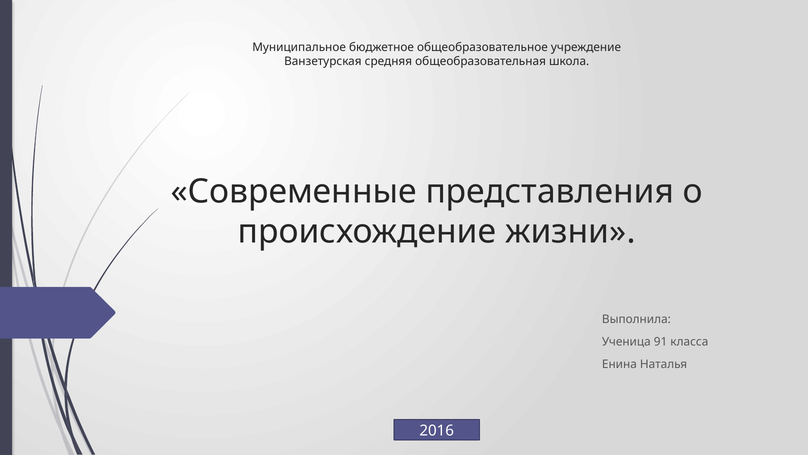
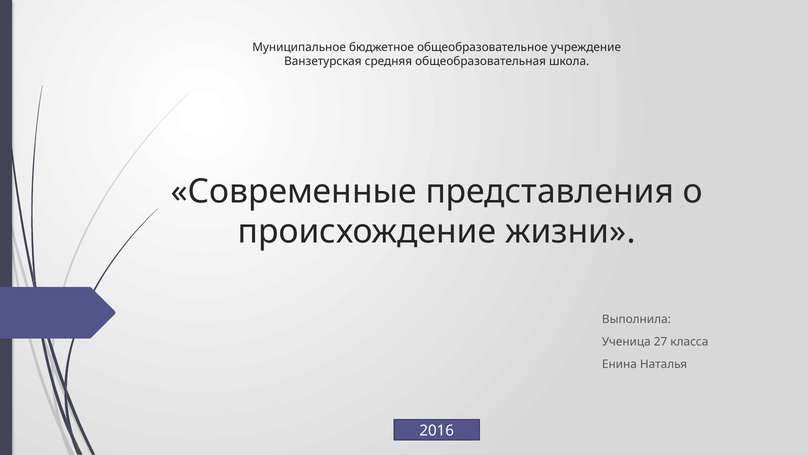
91: 91 -> 27
